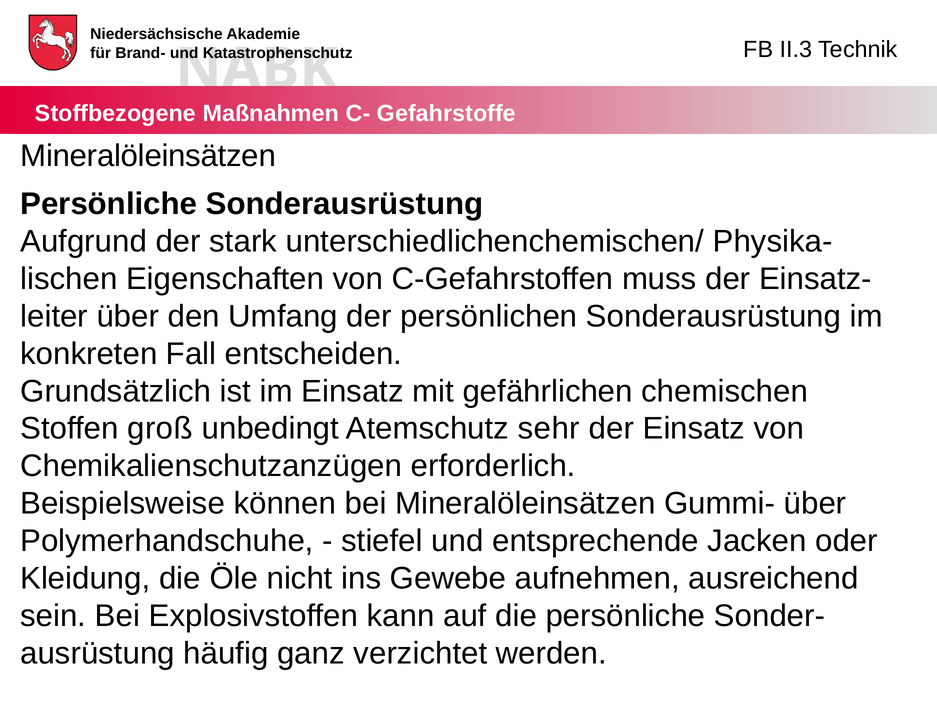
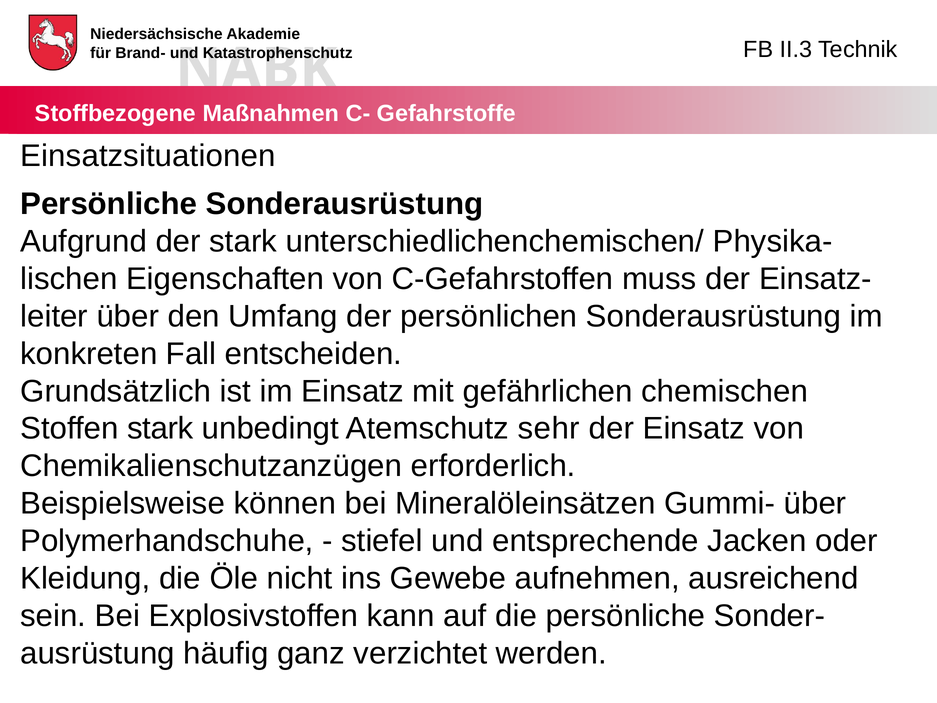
Mineralöleinsätzen at (148, 156): Mineralöleinsätzen -> Einsatzsituationen
Stoffen groß: groß -> stark
